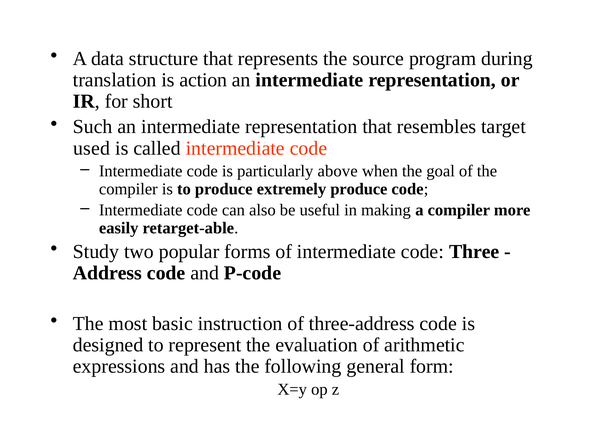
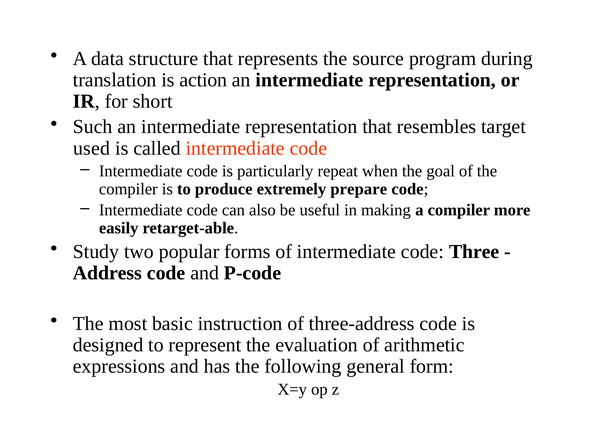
above: above -> repeat
extremely produce: produce -> prepare
